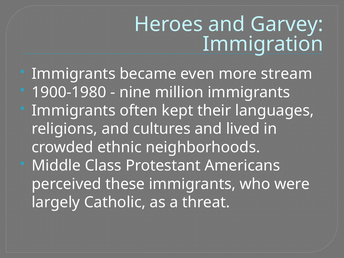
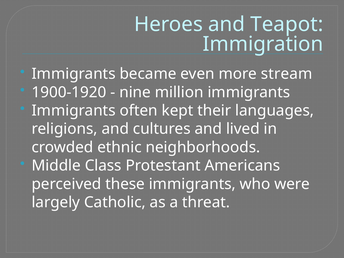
Garvey: Garvey -> Teapot
1900-1980: 1900-1980 -> 1900-1920
